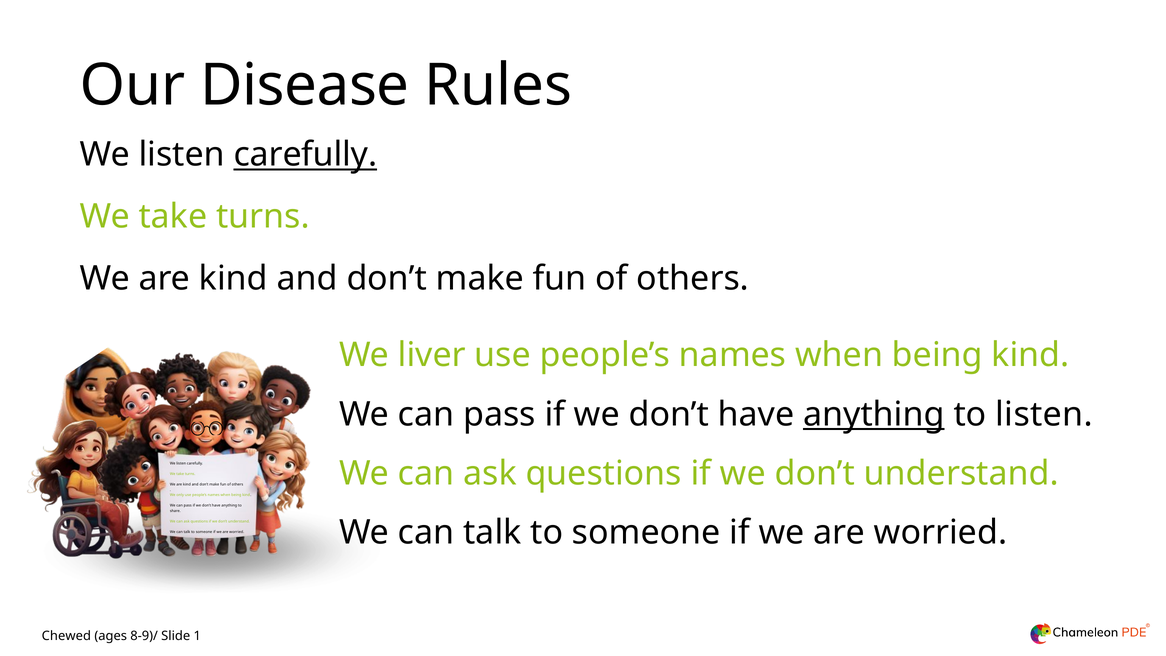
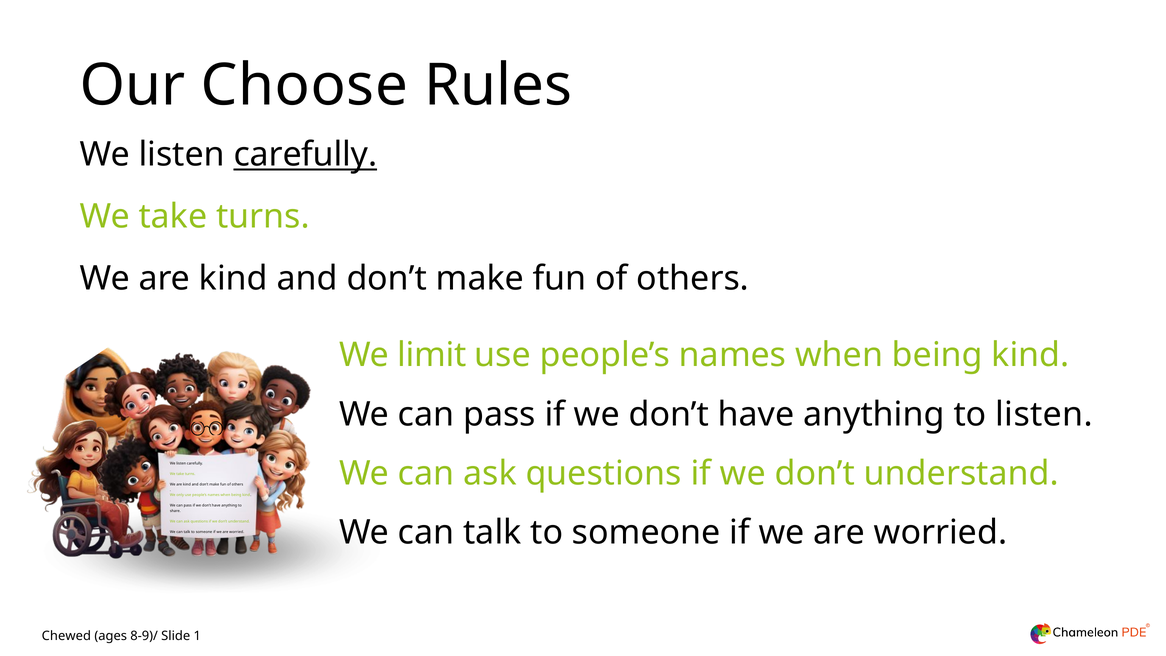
Disease: Disease -> Choose
liver: liver -> limit
anything at (874, 414) underline: present -> none
